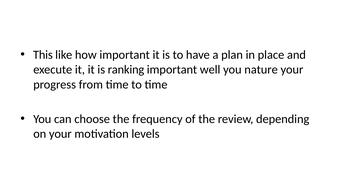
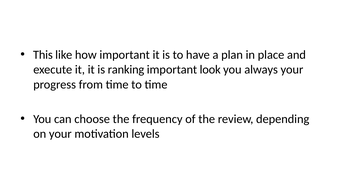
well: well -> look
nature: nature -> always
